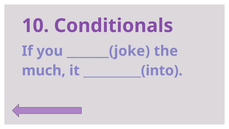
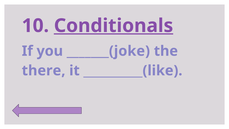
Conditionals underline: none -> present
much: much -> there
__________(into: __________(into -> __________(like
